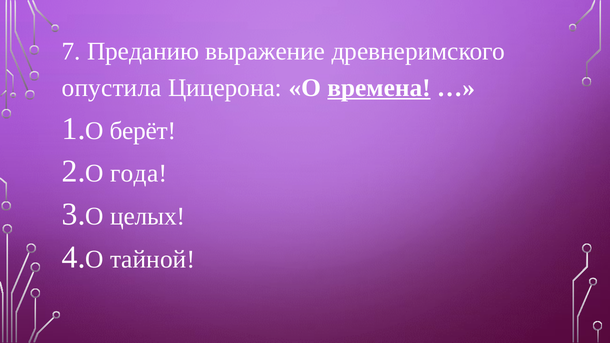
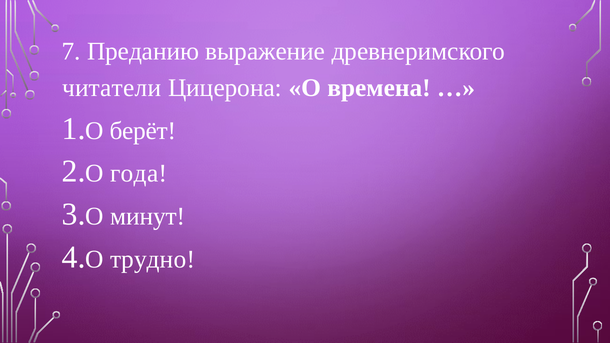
опустила: опустила -> читатели
времена underline: present -> none
целых: целых -> минут
тайной: тайной -> трудно
